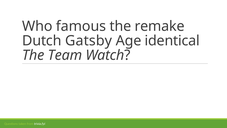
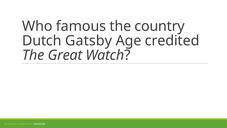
remake: remake -> country
identical: identical -> credited
Team: Team -> Great
